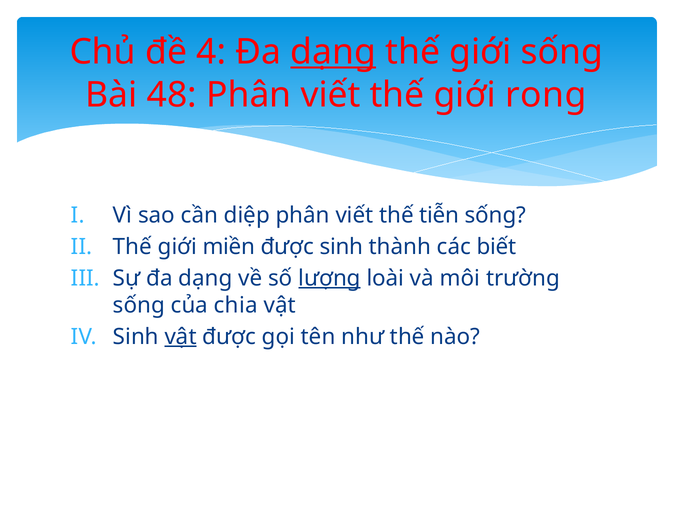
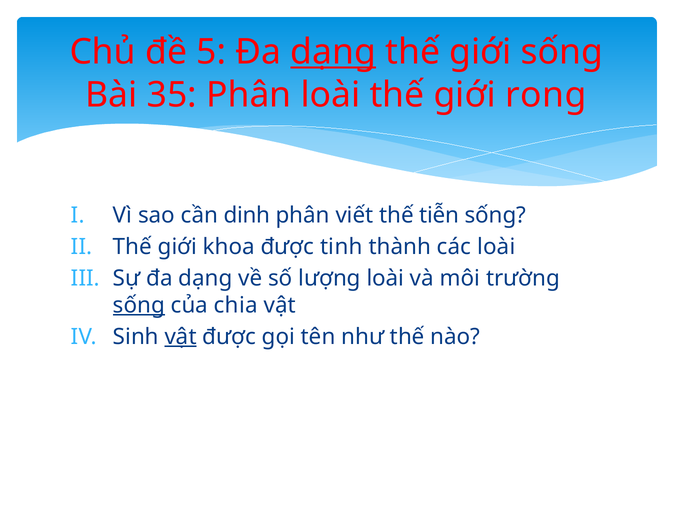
4: 4 -> 5
48: 48 -> 35
viết at (331, 95): viết -> loài
diệp: diệp -> dinh
miền: miền -> khoa
được sinh: sinh -> tinh
các biết: biết -> loài
lượng underline: present -> none
sống at (139, 305) underline: none -> present
